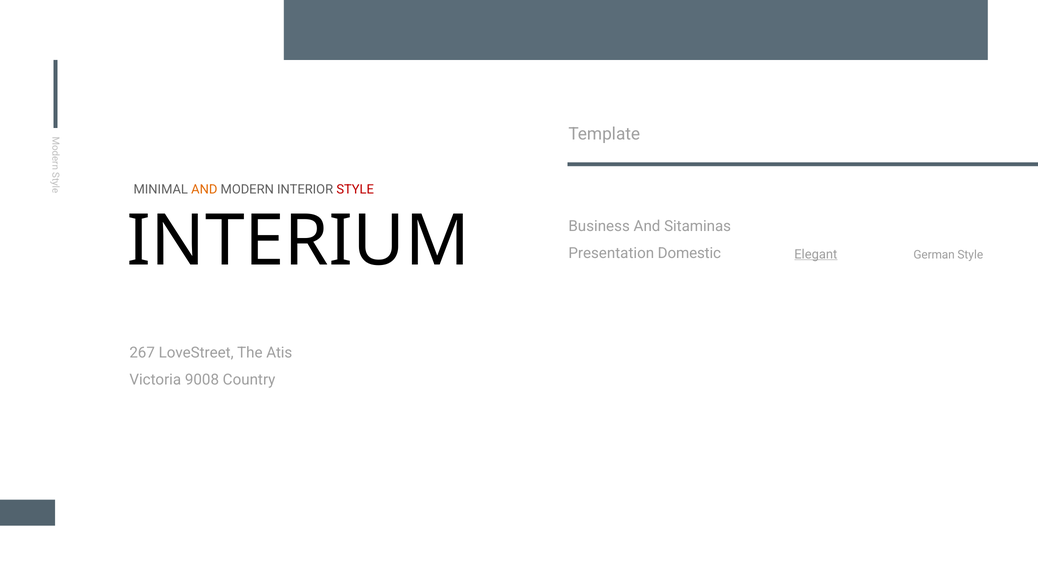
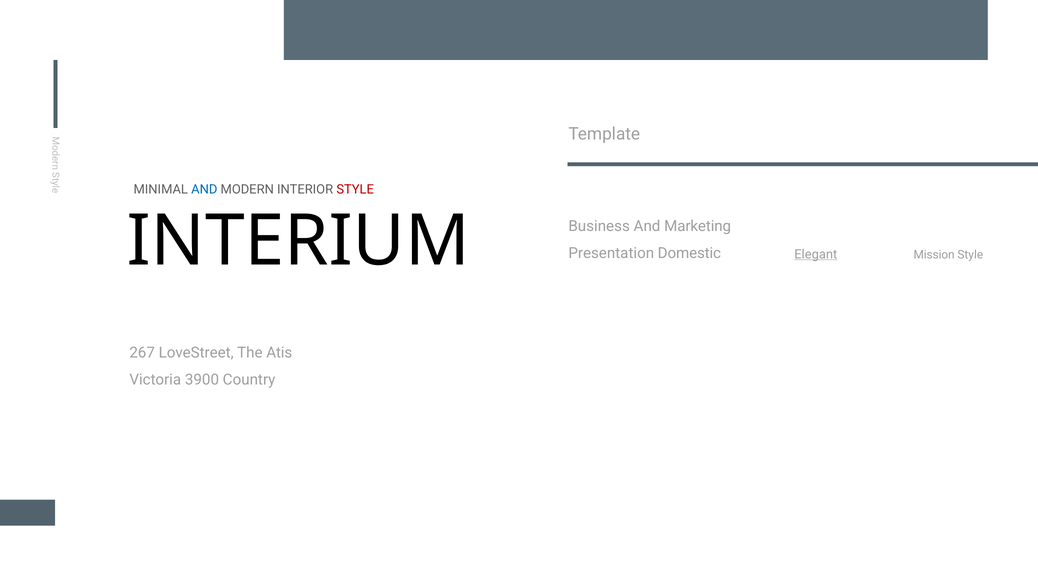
AND at (204, 190) colour: orange -> blue
Sitaminas: Sitaminas -> Marketing
German: German -> Mission
9008: 9008 -> 3900
